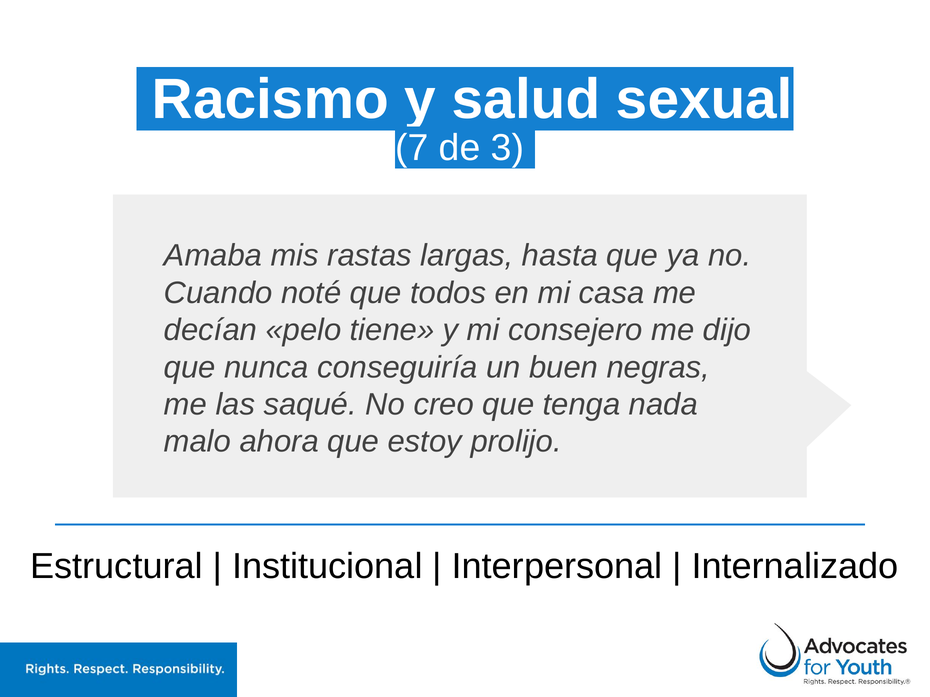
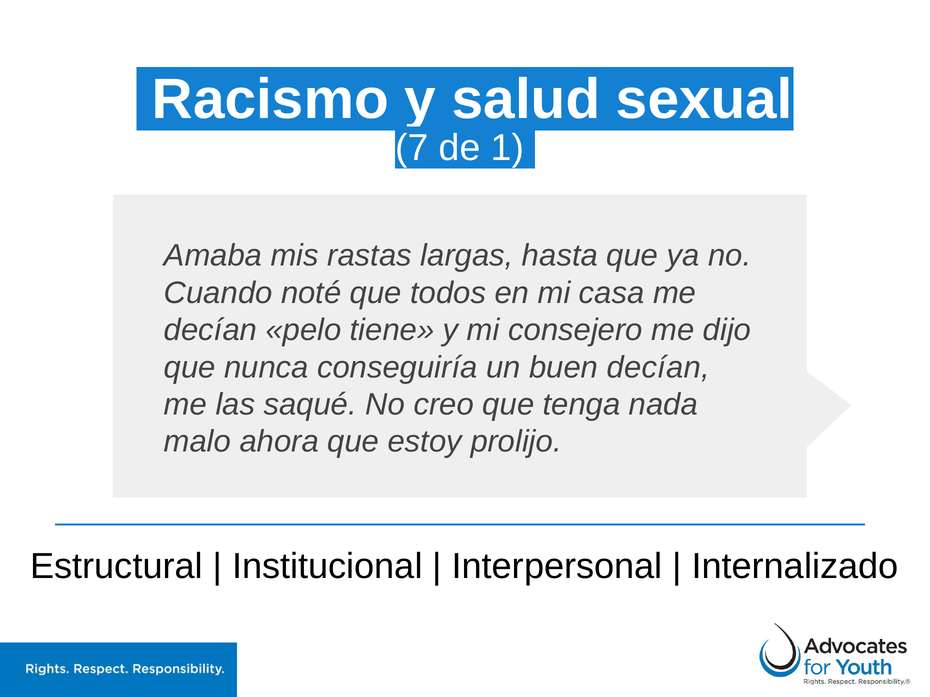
3: 3 -> 1
buen negras: negras -> decían
